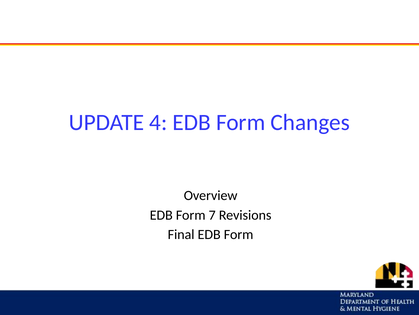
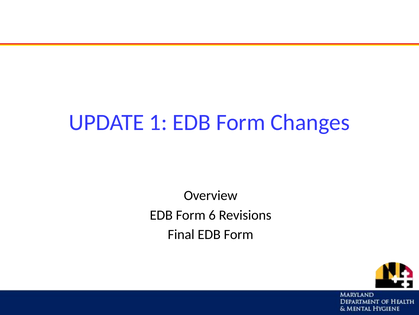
4: 4 -> 1
7: 7 -> 6
